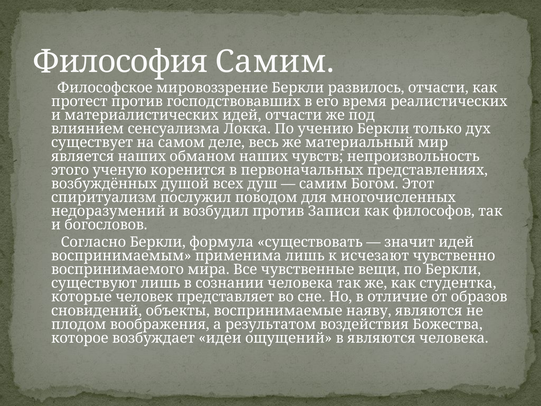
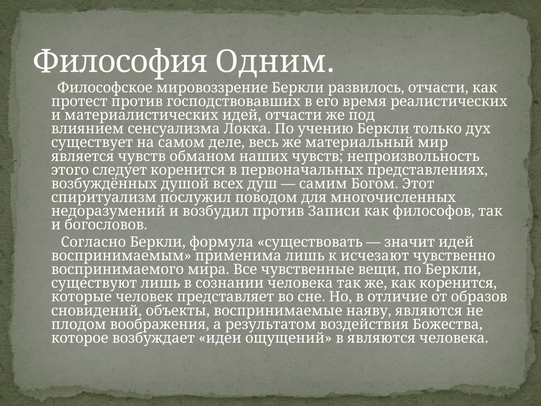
Философия Самим: Самим -> Одним
является наших: наших -> чувств
ученую: ученую -> следует
как студентка: студентка -> коренится
